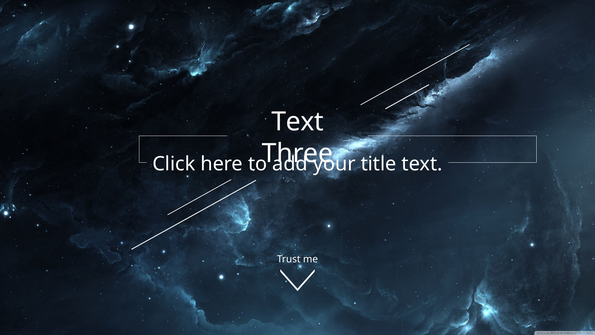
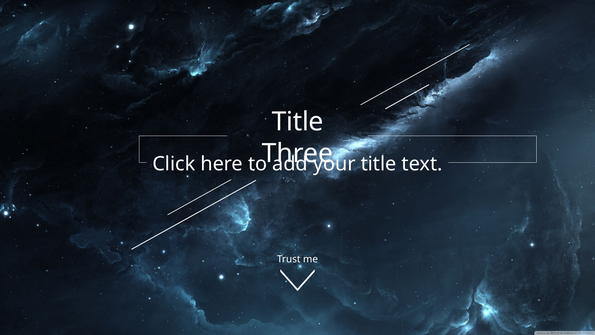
Text at (298, 122): Text -> Title
